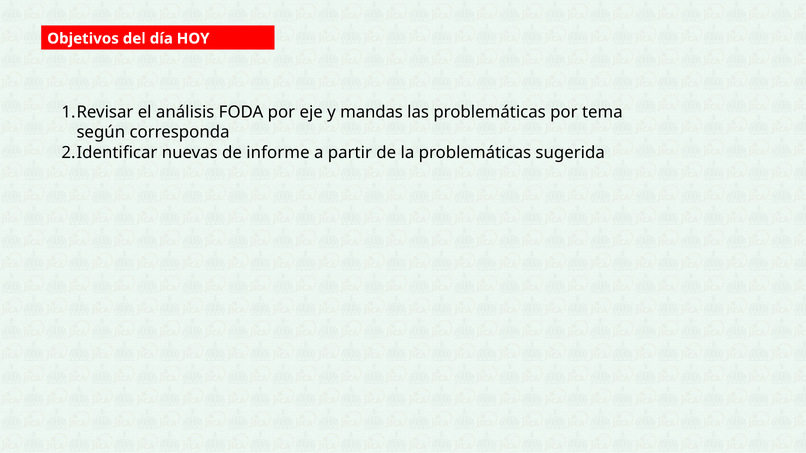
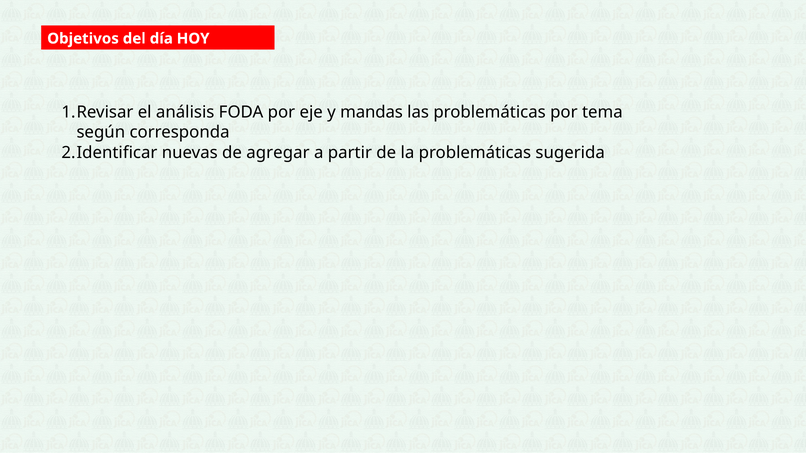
informe: informe -> agregar
